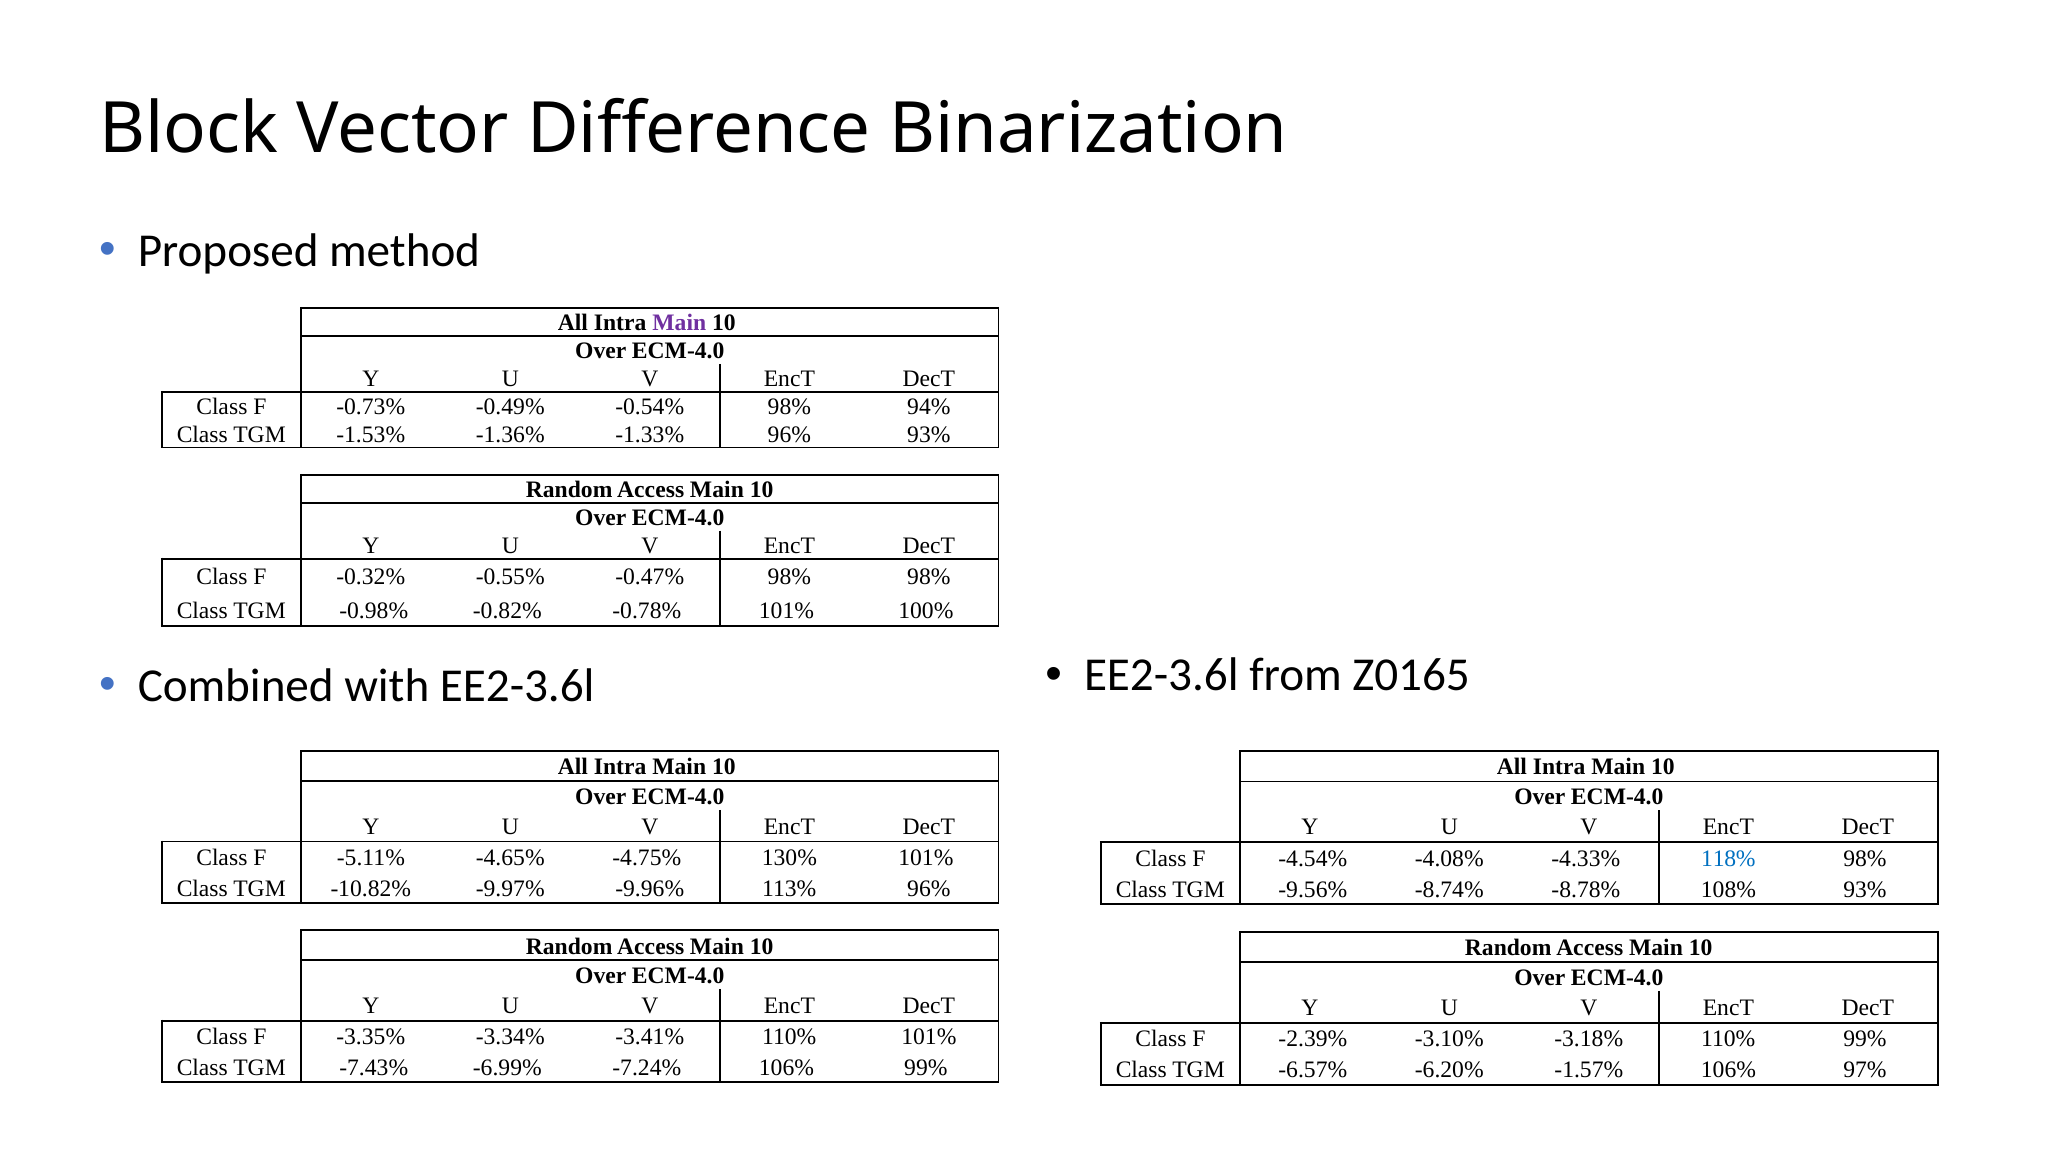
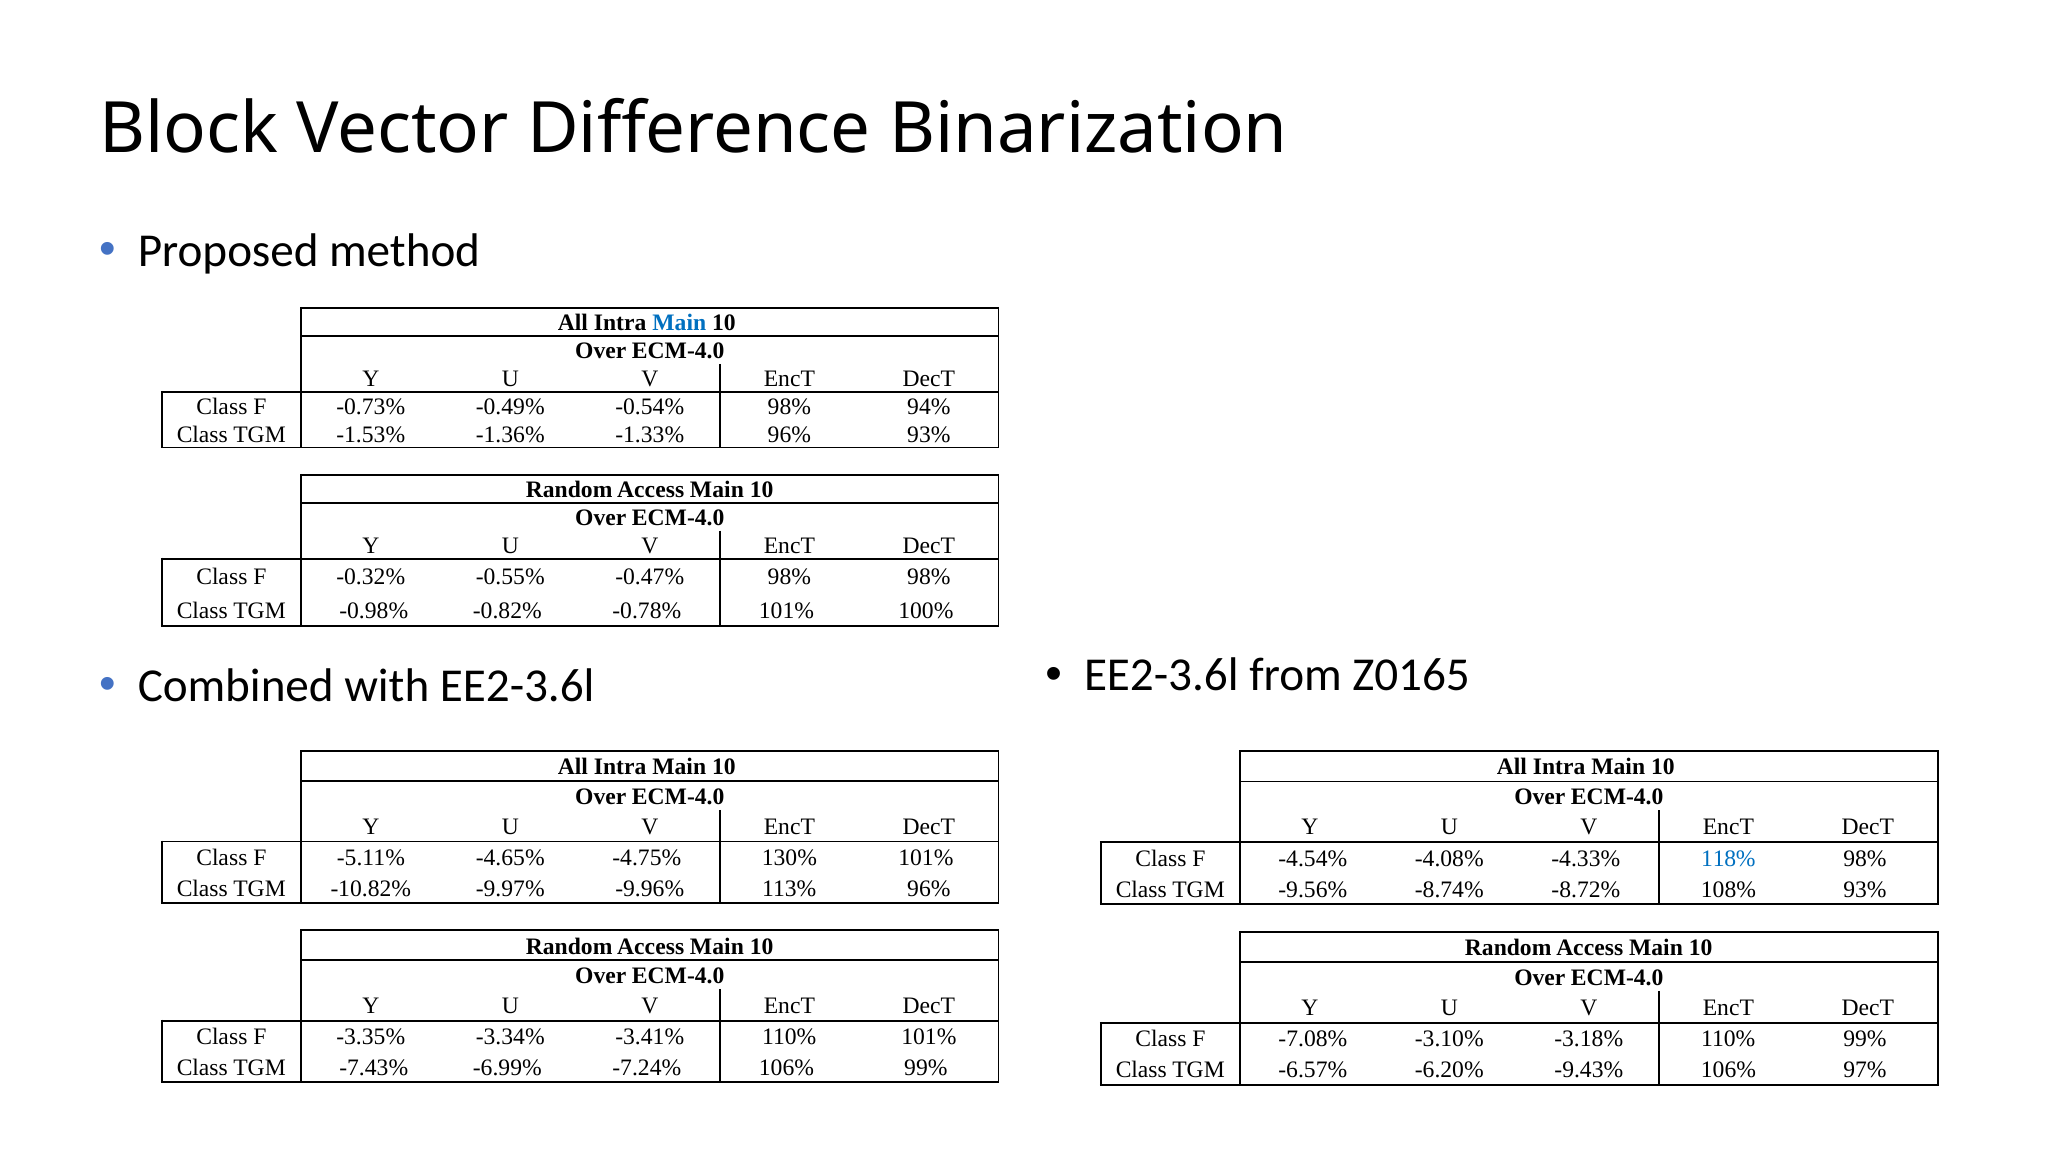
Main at (679, 323) colour: purple -> blue
-8.78%: -8.78% -> -8.72%
-2.39%: -2.39% -> -7.08%
-1.57%: -1.57% -> -9.43%
